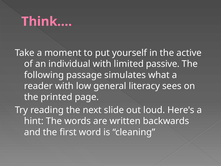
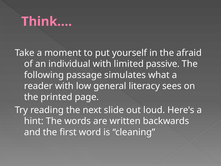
active: active -> afraid
